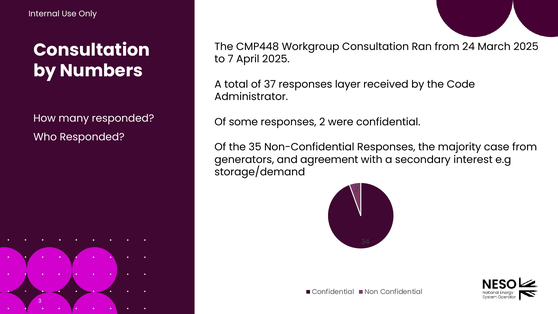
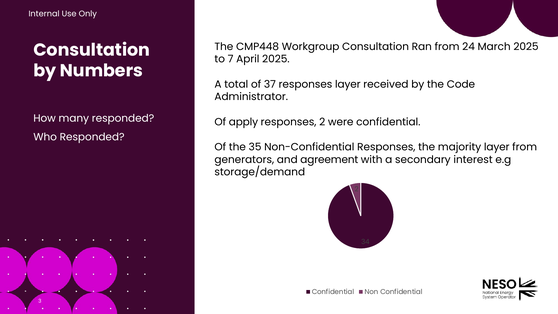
some: some -> apply
majority case: case -> layer
